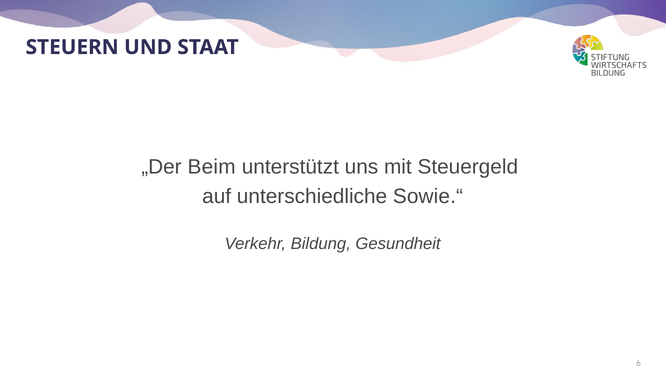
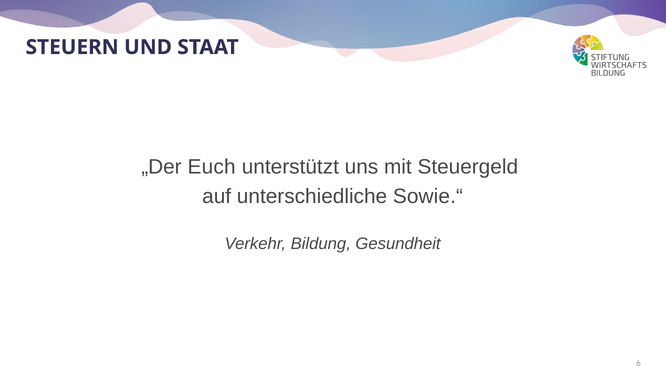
Beim: Beim -> Euch
